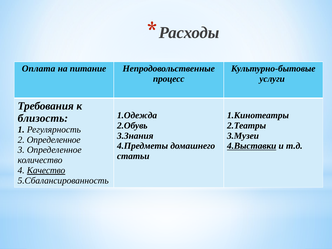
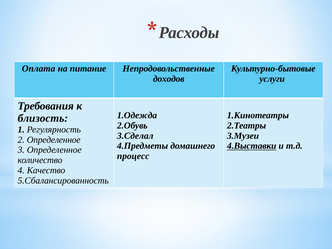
процесс: процесс -> доходов
3.Знания: 3.Знания -> 3.Сделал
статьи: статьи -> процесс
Качество underline: present -> none
